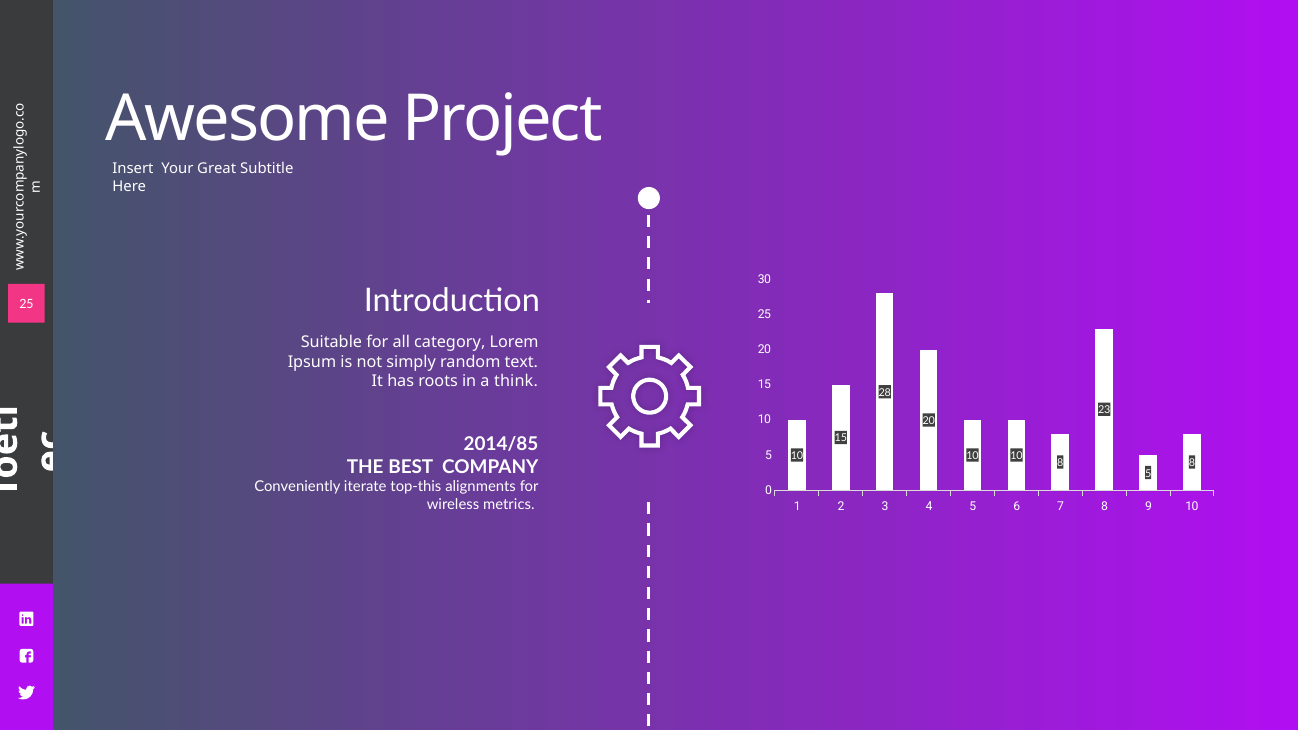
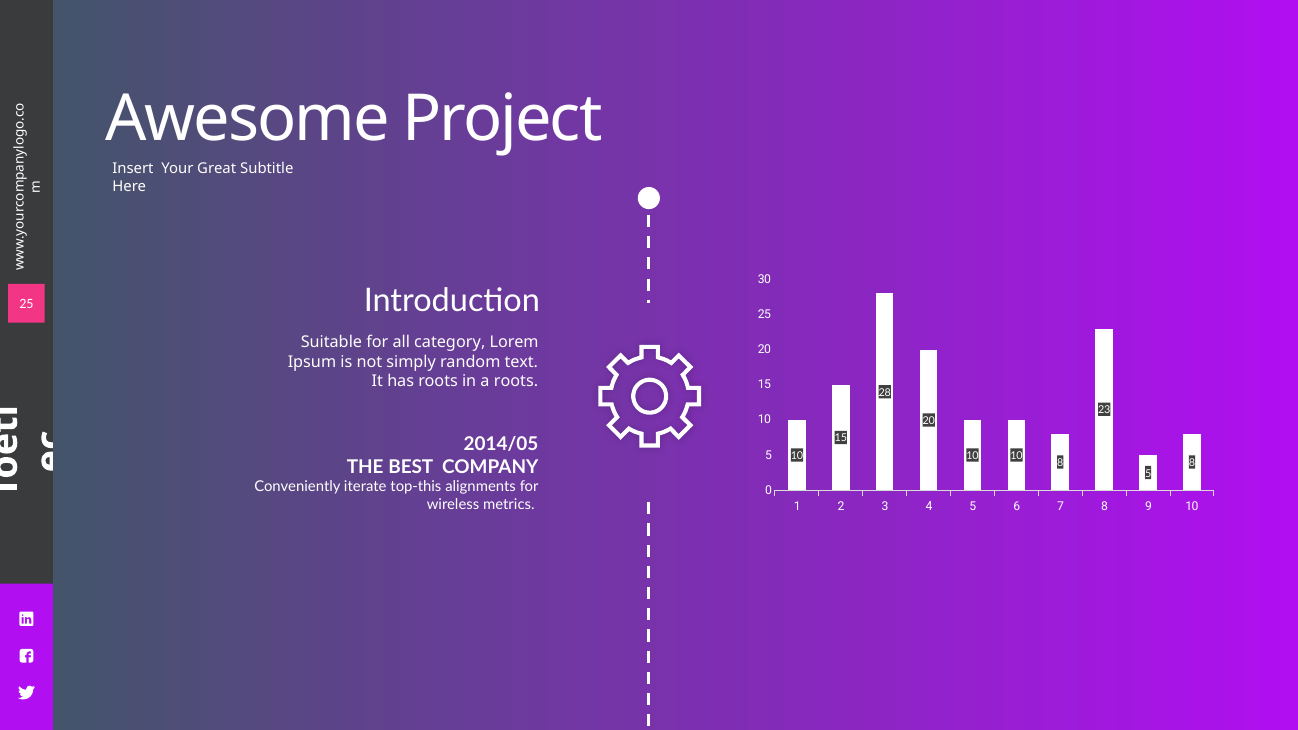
a think: think -> roots
2014/85: 2014/85 -> 2014/05
